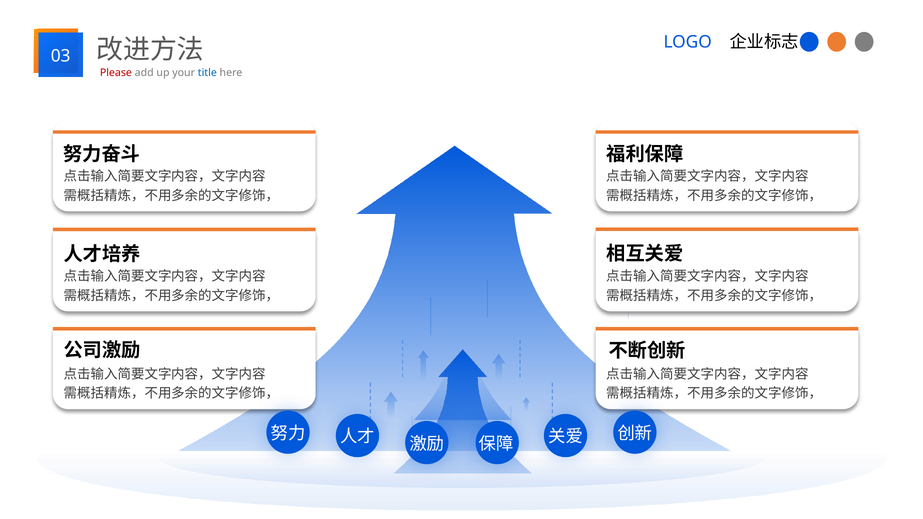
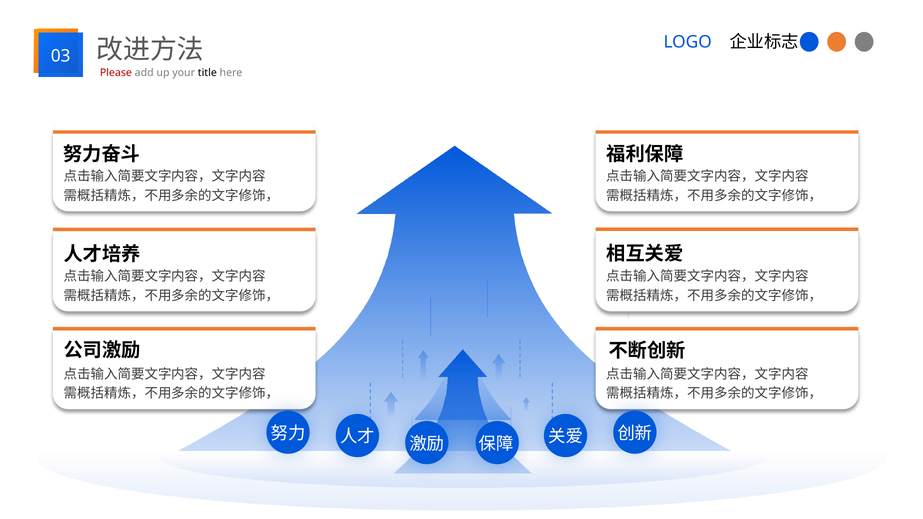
title colour: blue -> black
